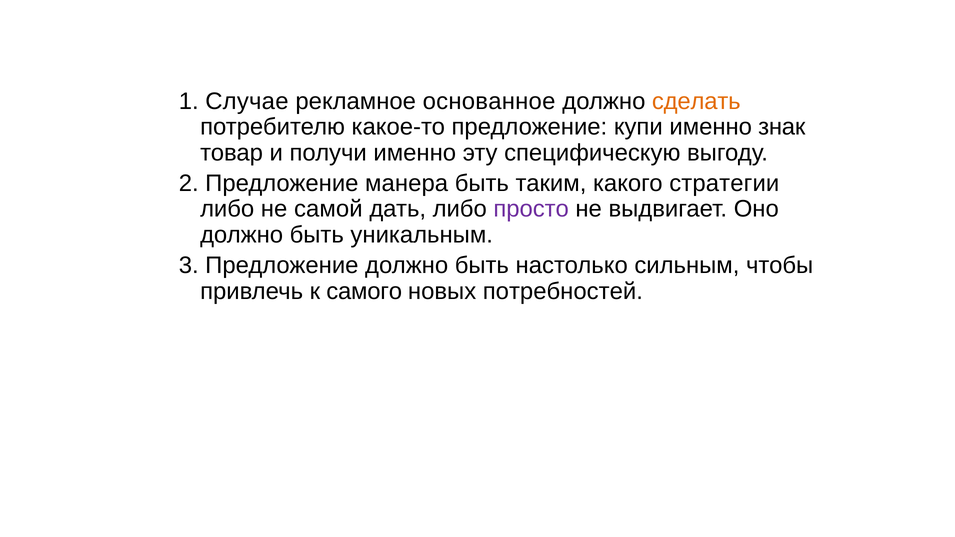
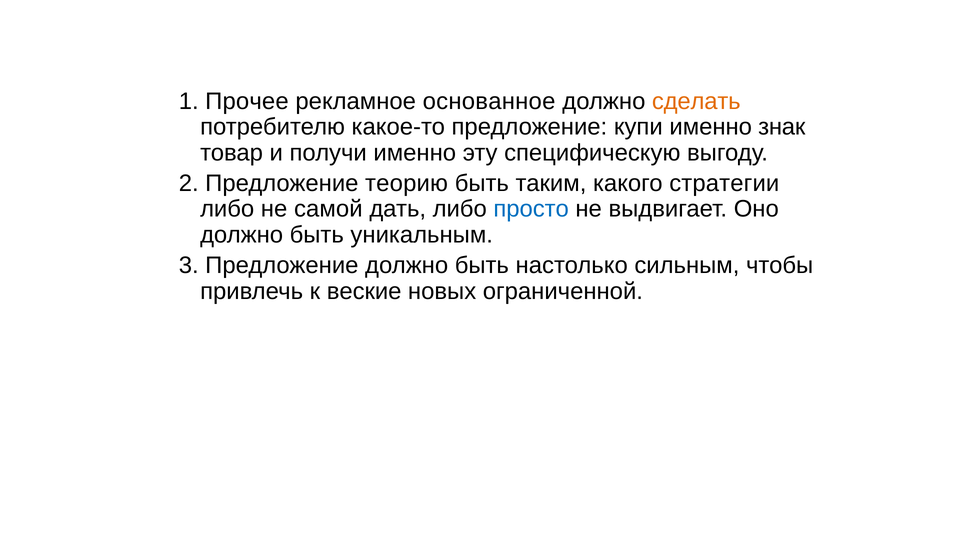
Случае: Случае -> Прочее
манера: манера -> теорию
просто colour: purple -> blue
самого: самого -> веские
потребностей: потребностей -> ограниченной
